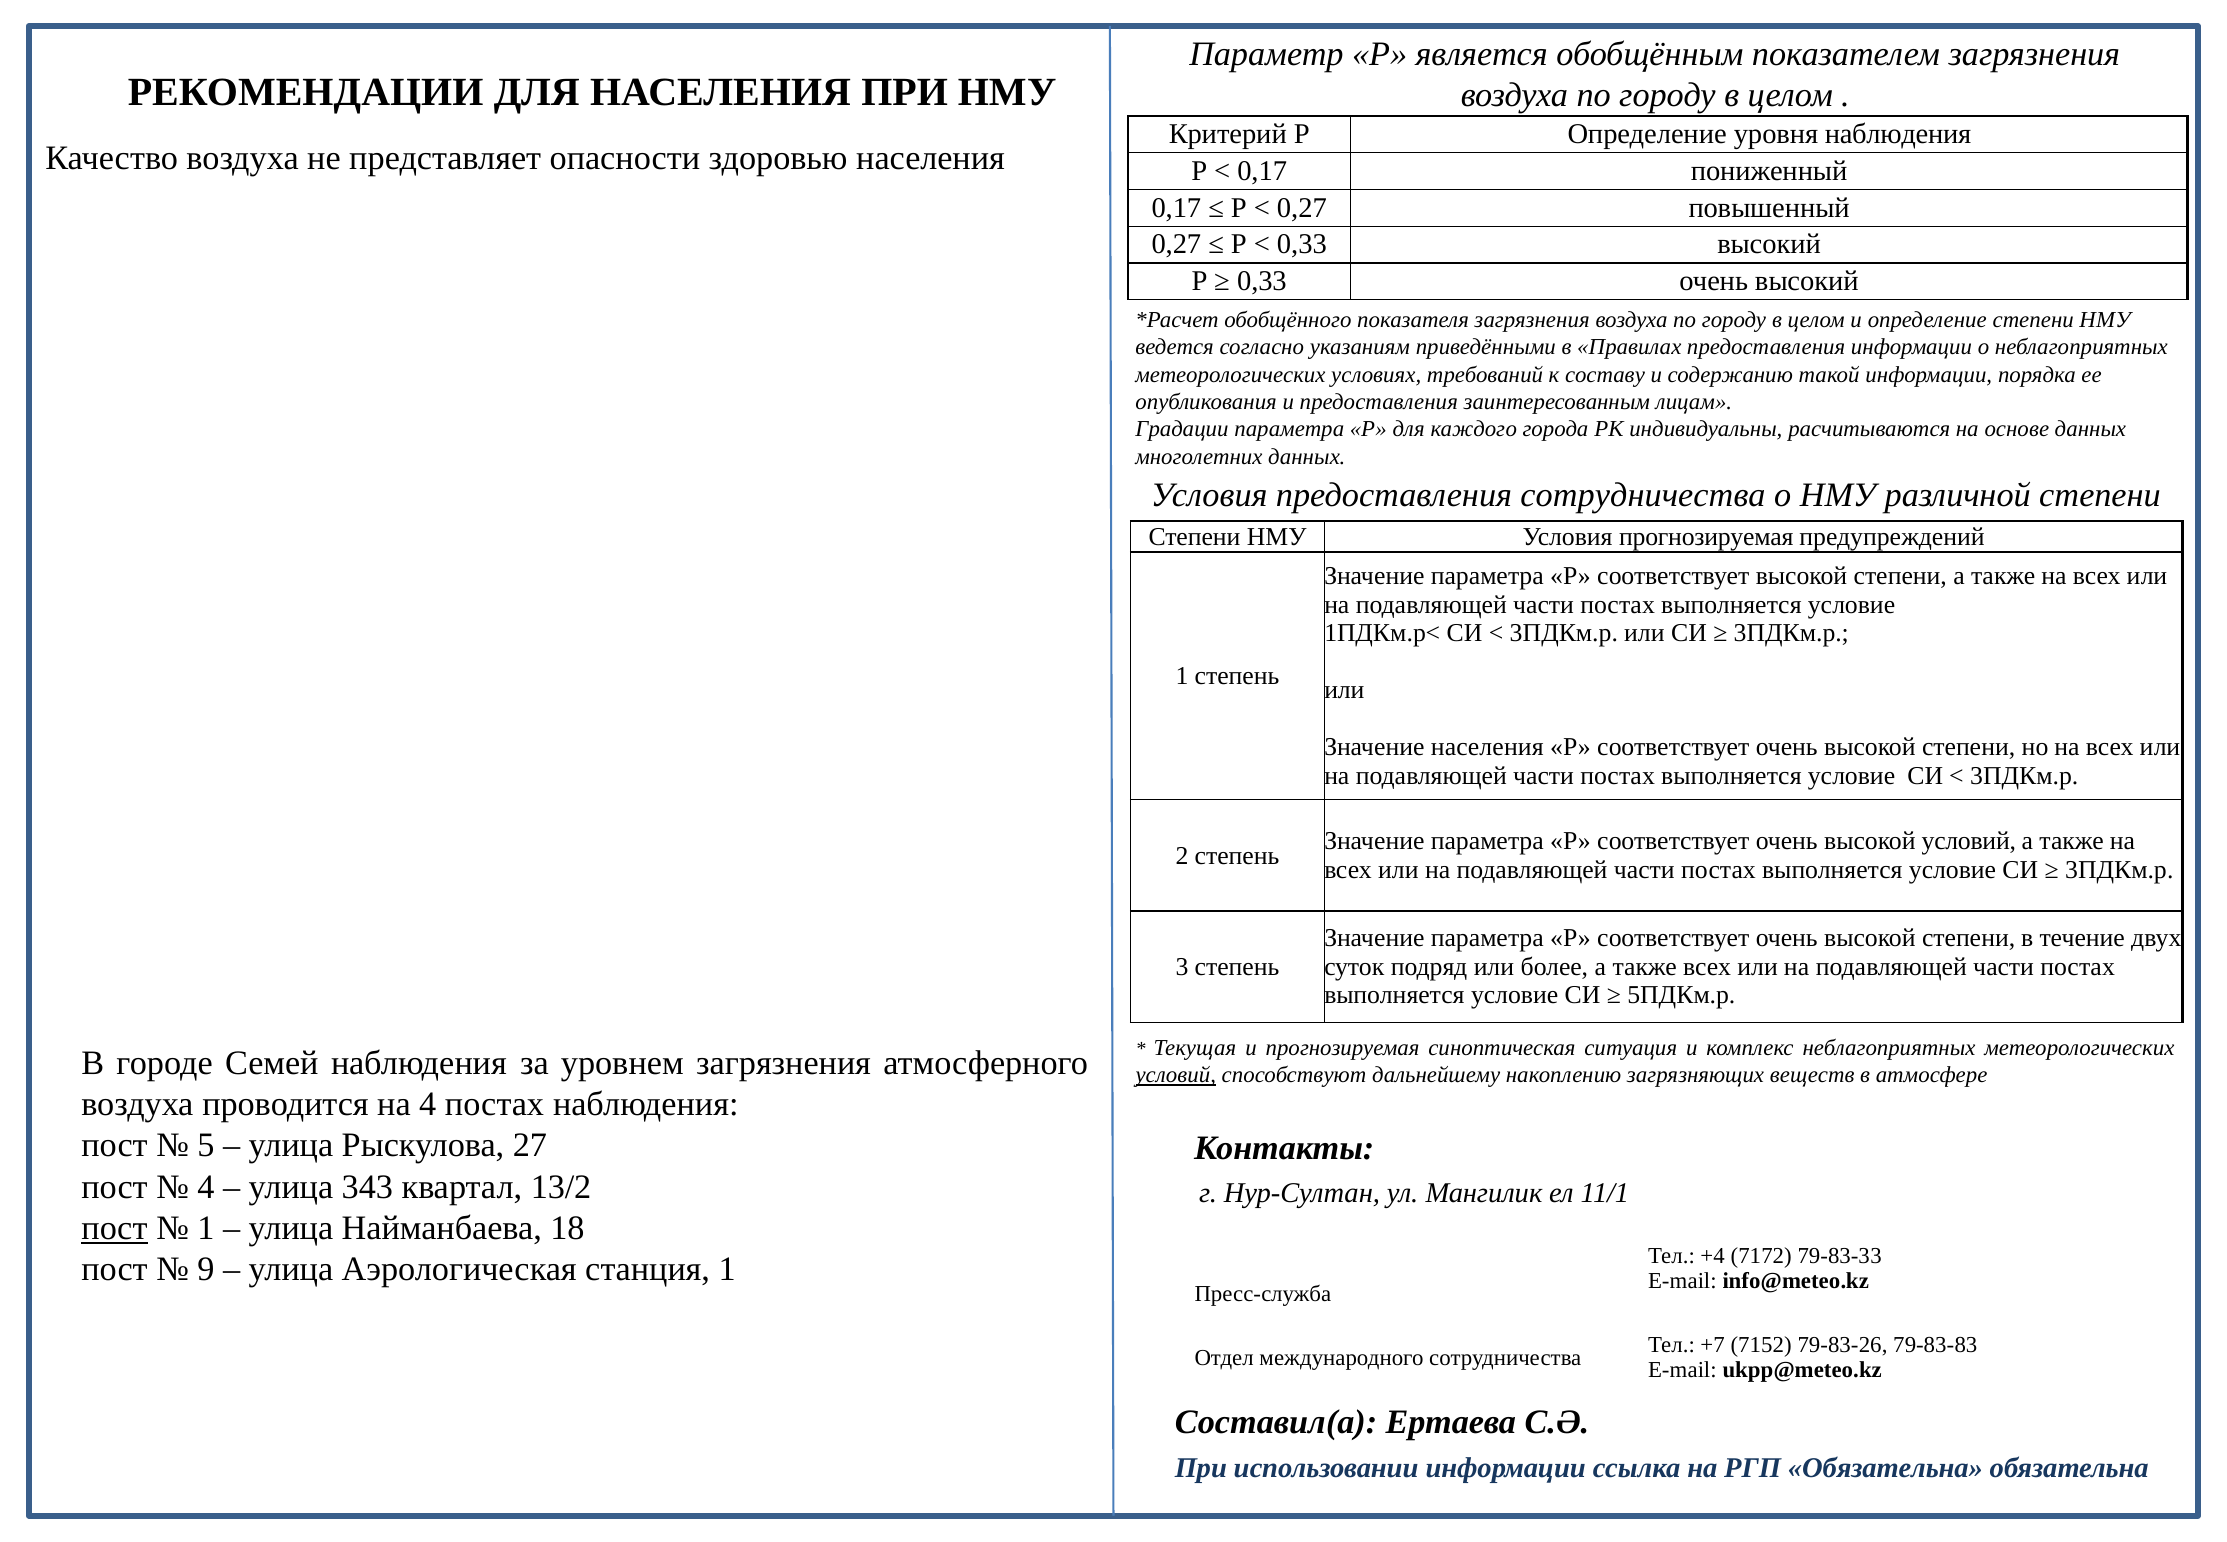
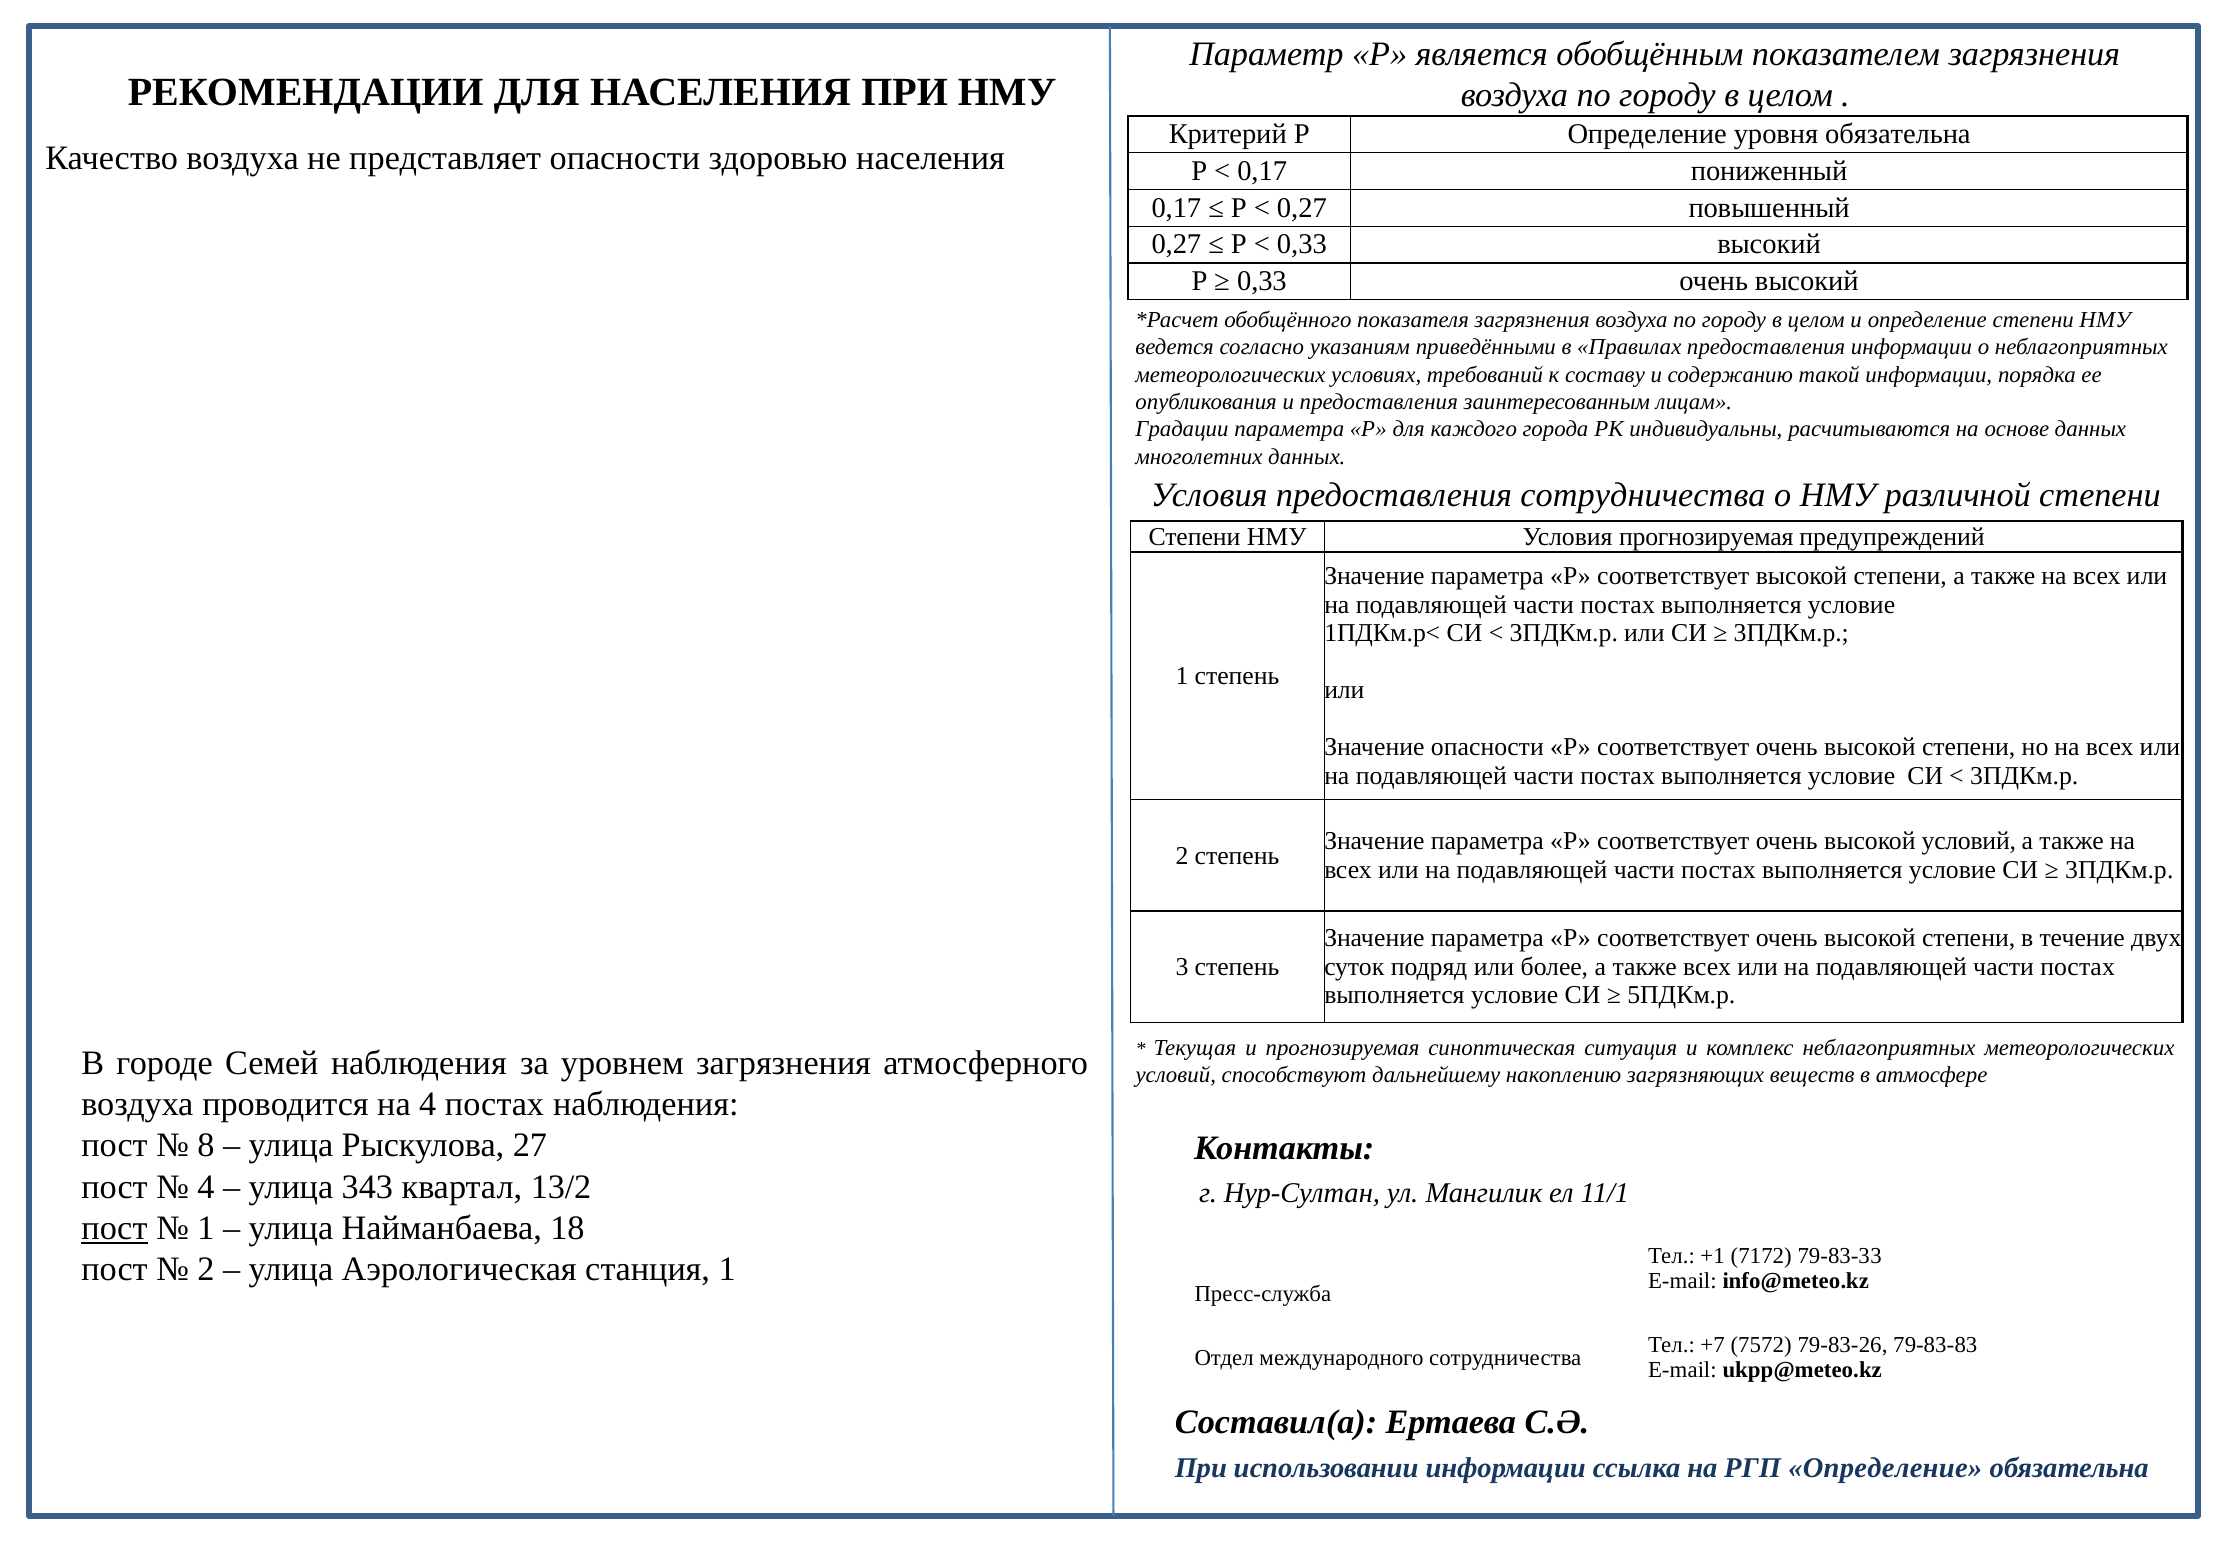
уровня наблюдения: наблюдения -> обязательна
Значение населения: населения -> опасности
условий at (1176, 1075) underline: present -> none
5: 5 -> 8
+4: +4 -> +1
9 at (206, 1269): 9 -> 2
7152: 7152 -> 7572
РГП Обязательна: Обязательна -> Определение
